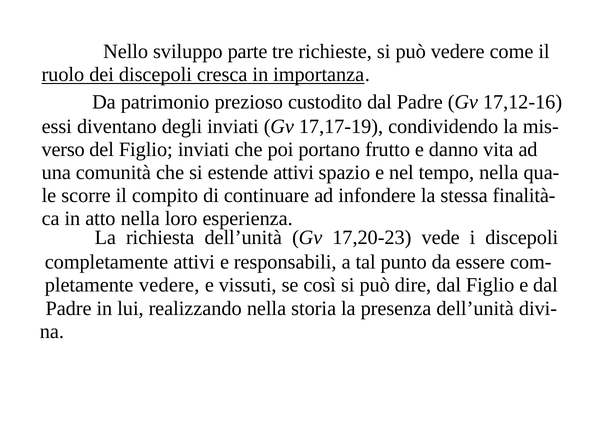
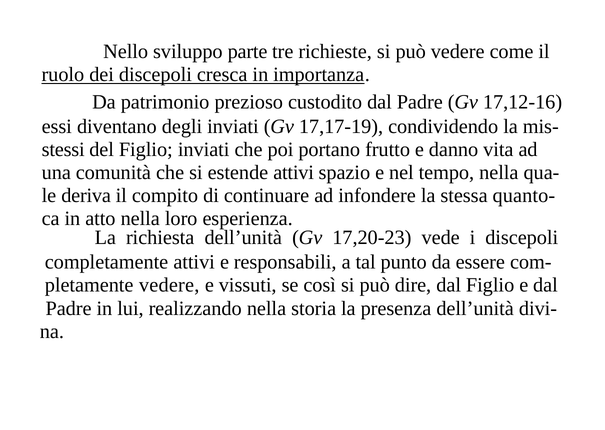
verso: verso -> stessi
scorre: scorre -> deriva
finalità-: finalità- -> quanto-
